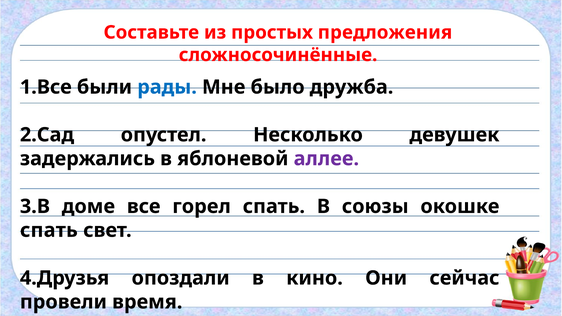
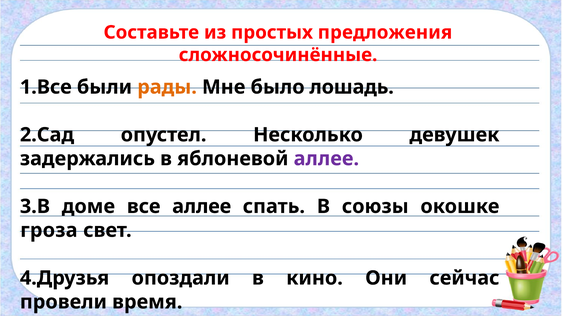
рады colour: blue -> orange
дружба: дружба -> лошадь
все горел: горел -> аллее
спать at (49, 230): спать -> гроза
